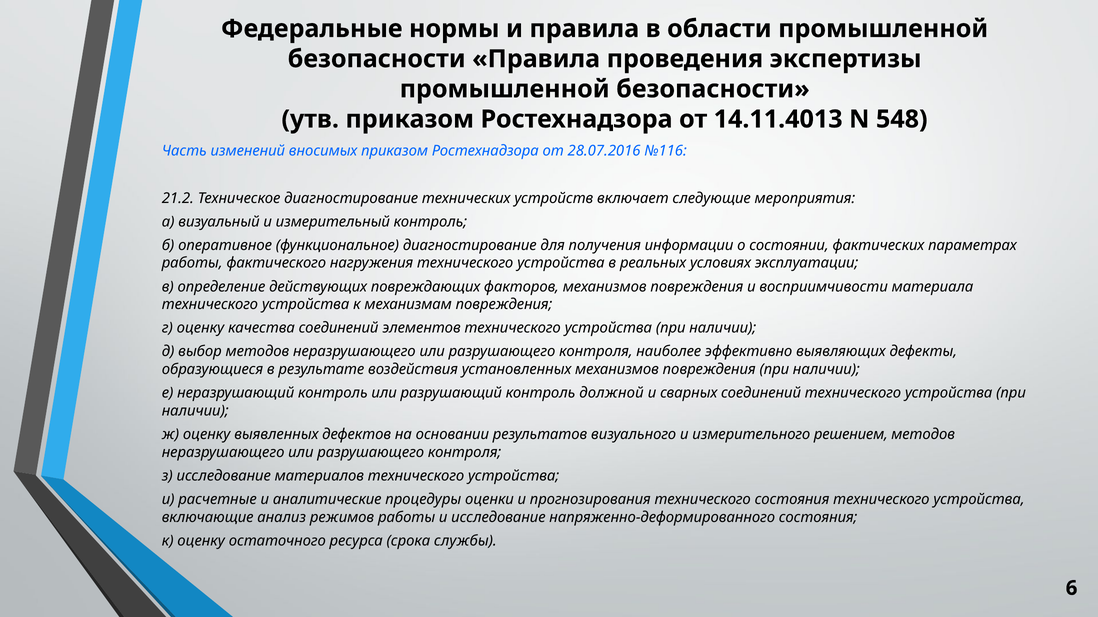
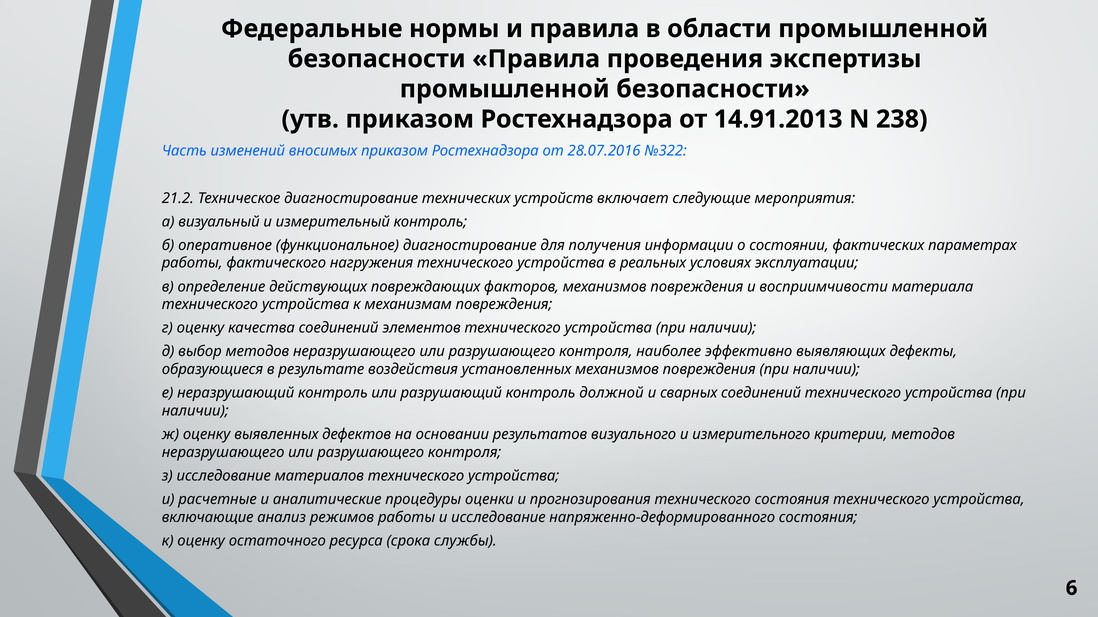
14.11.4013: 14.11.4013 -> 14.91.2013
548: 548 -> 238
№116: №116 -> №322
решением: решением -> критерии
